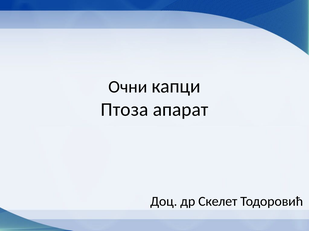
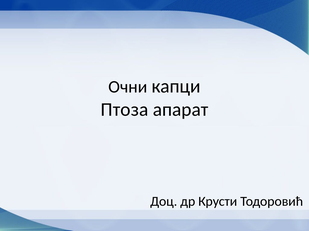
Скелет: Скелет -> Крусти
